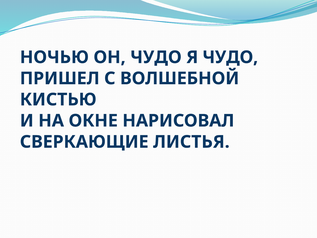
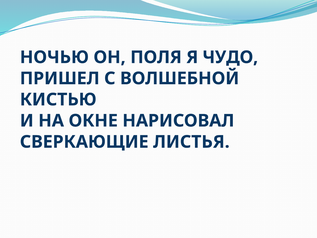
ОН ЧУДО: ЧУДО -> ПОЛЯ
